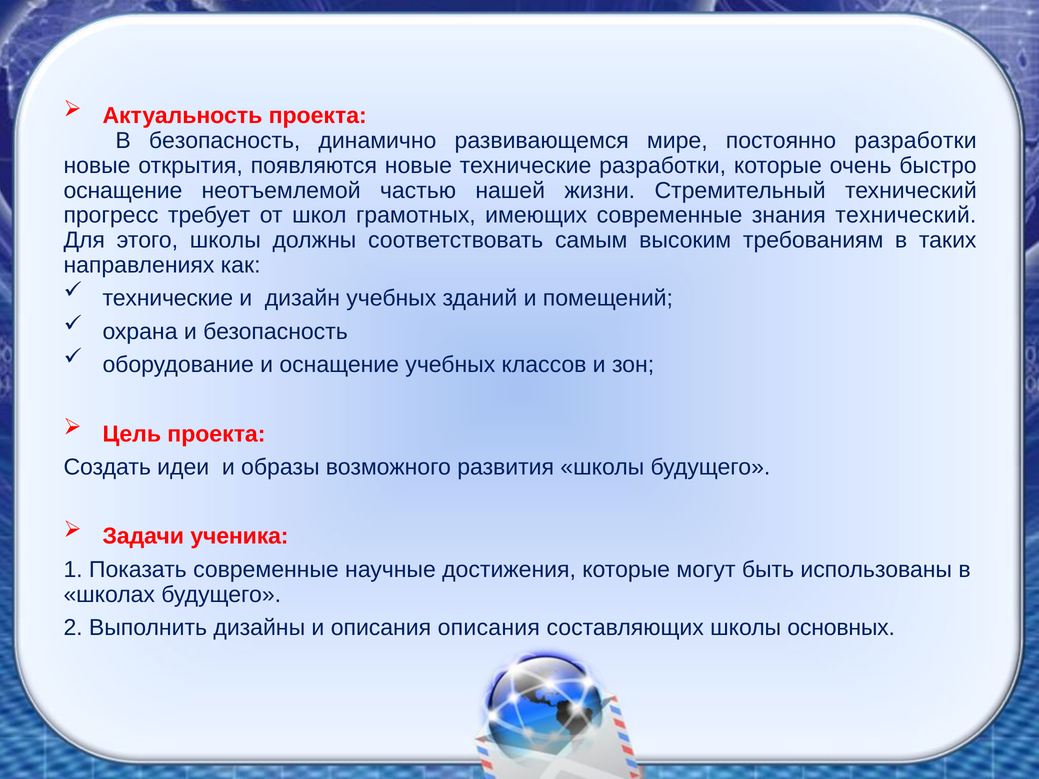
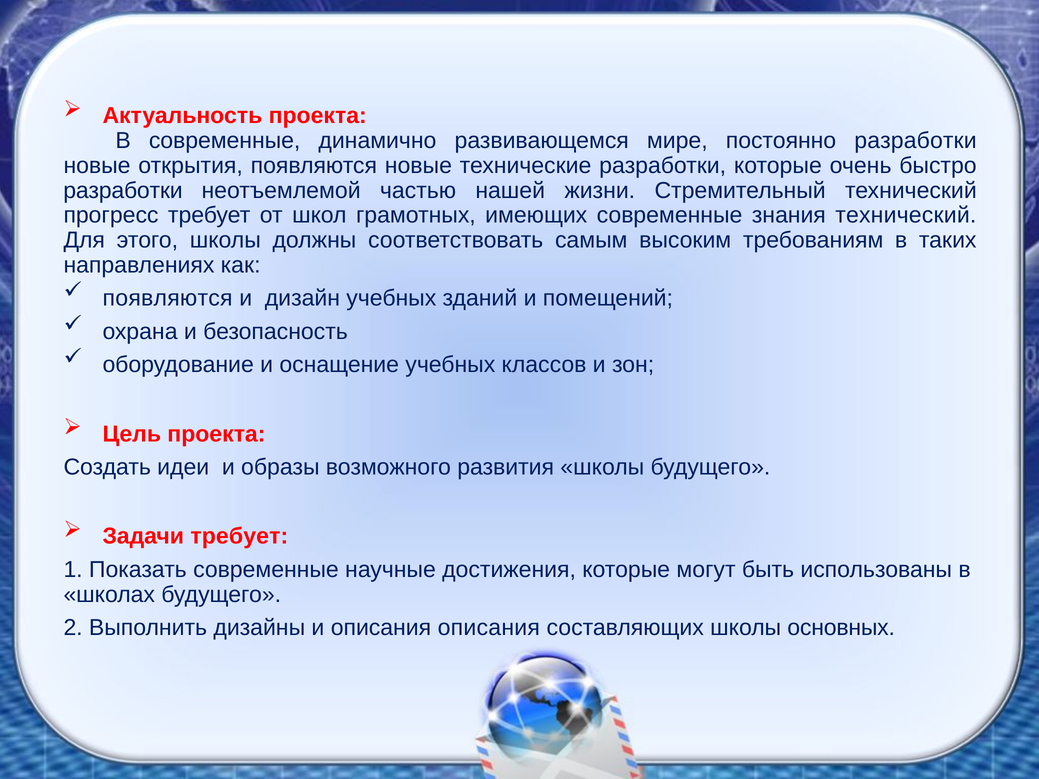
В безопасность: безопасность -> современные
оснащение at (123, 190): оснащение -> разработки
технические at (168, 298): технические -> появляются
Задачи ученика: ученика -> требует
